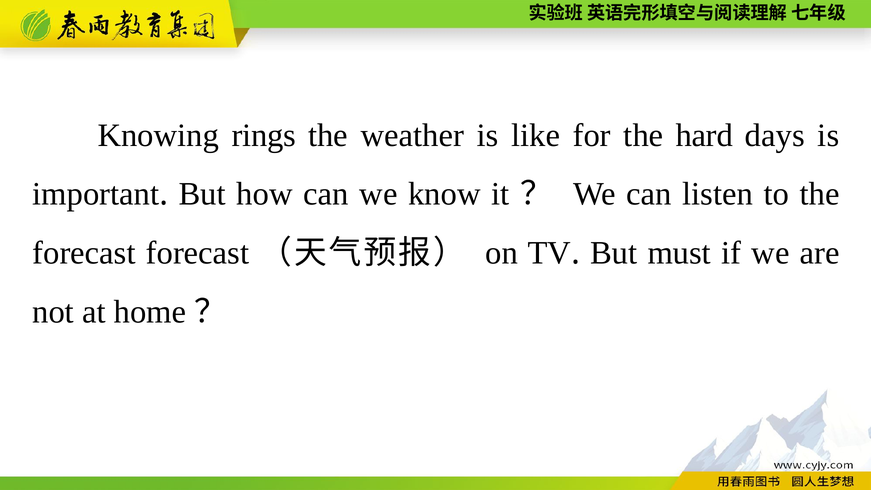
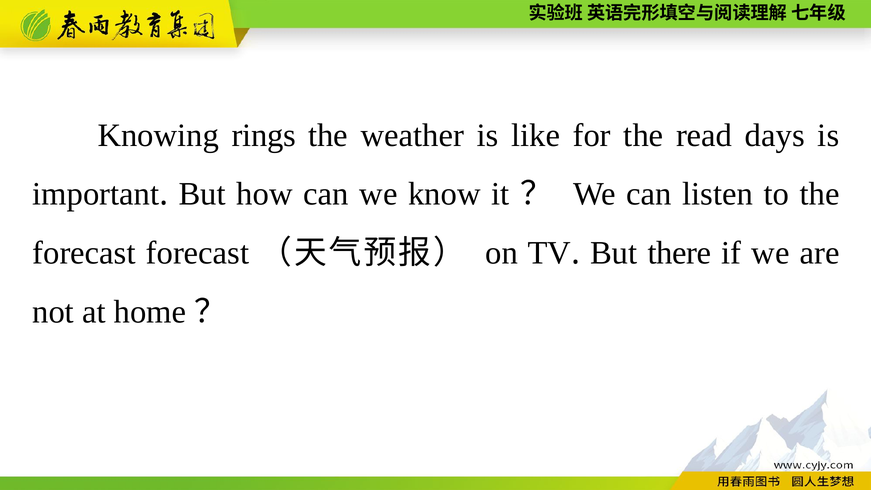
hard: hard -> read
must: must -> there
